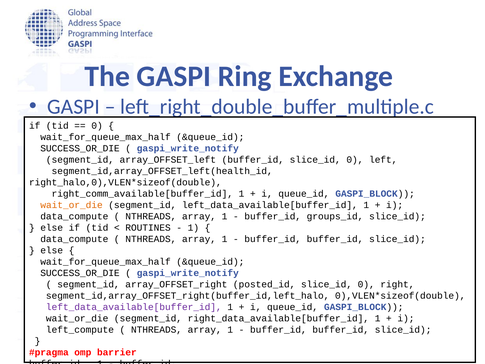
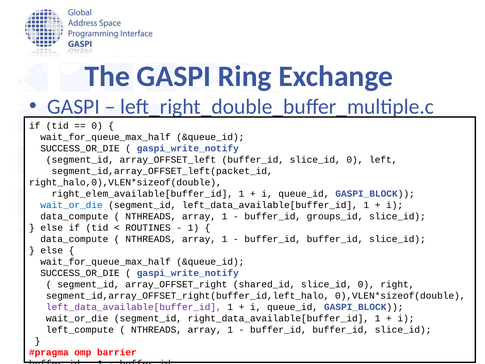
segment_id,array_OFFSET_left(health_id: segment_id,array_OFFSET_left(health_id -> segment_id,array_OFFSET_left(packet_id
right_comm_available[buffer_id: right_comm_available[buffer_id -> right_elem_available[buffer_id
wait_or_die at (72, 205) colour: orange -> blue
posted_id: posted_id -> shared_id
